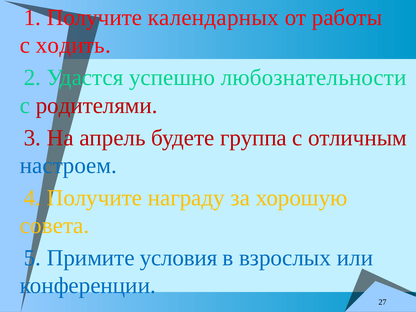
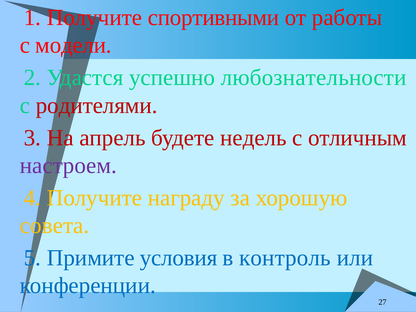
календарных: календарных -> спортивными
ходить: ходить -> модели
группа: группа -> недель
настроем colour: blue -> purple
взрослых: взрослых -> контроль
